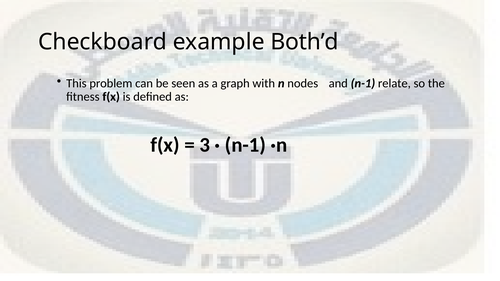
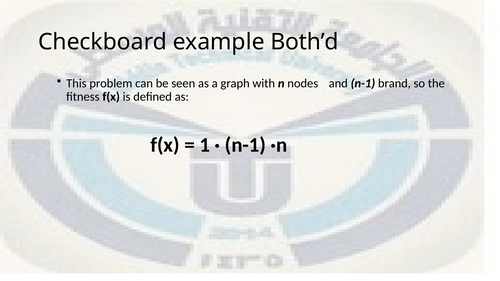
relate: relate -> brand
3: 3 -> 1
